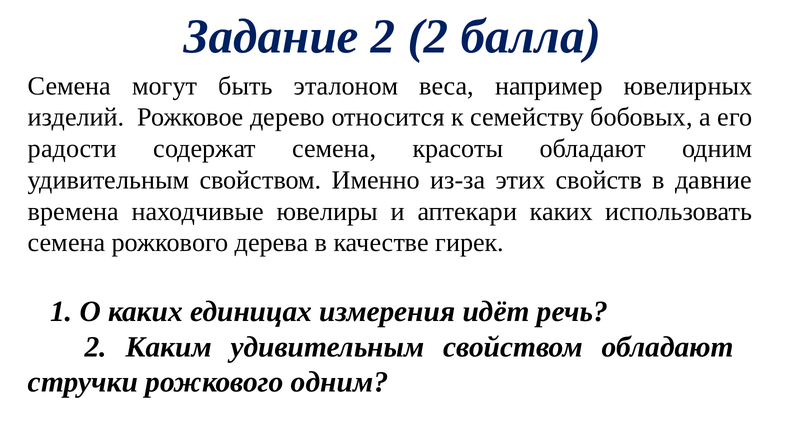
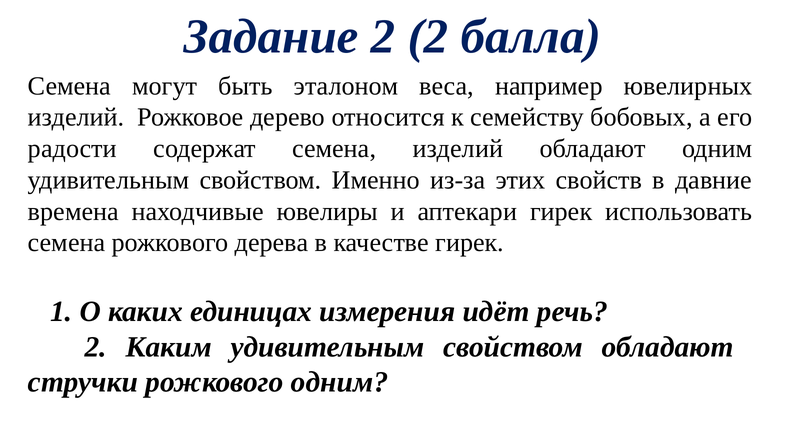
семена красоты: красоты -> изделий
аптекари каких: каких -> гирек
